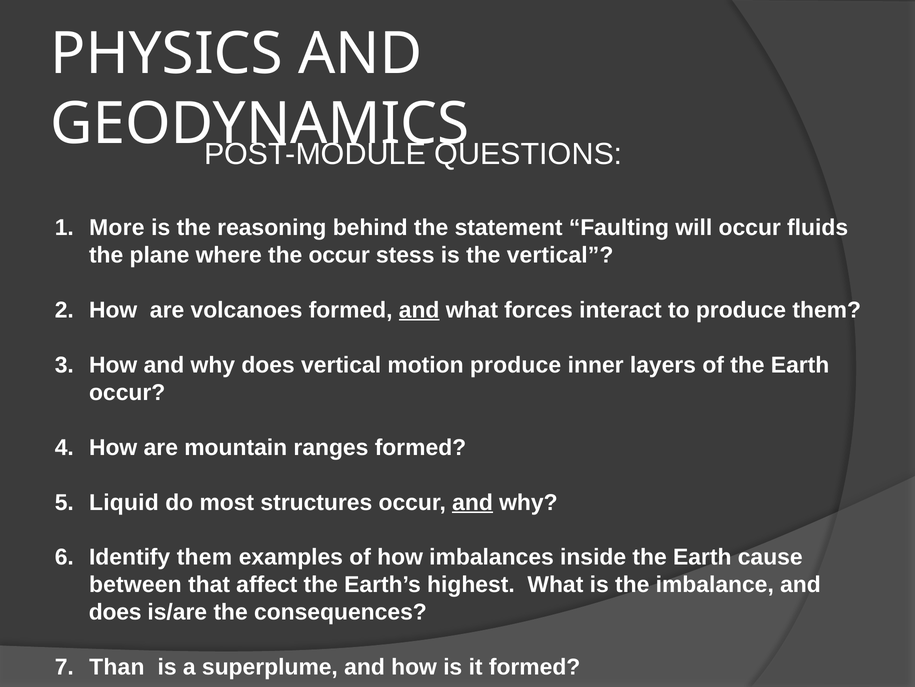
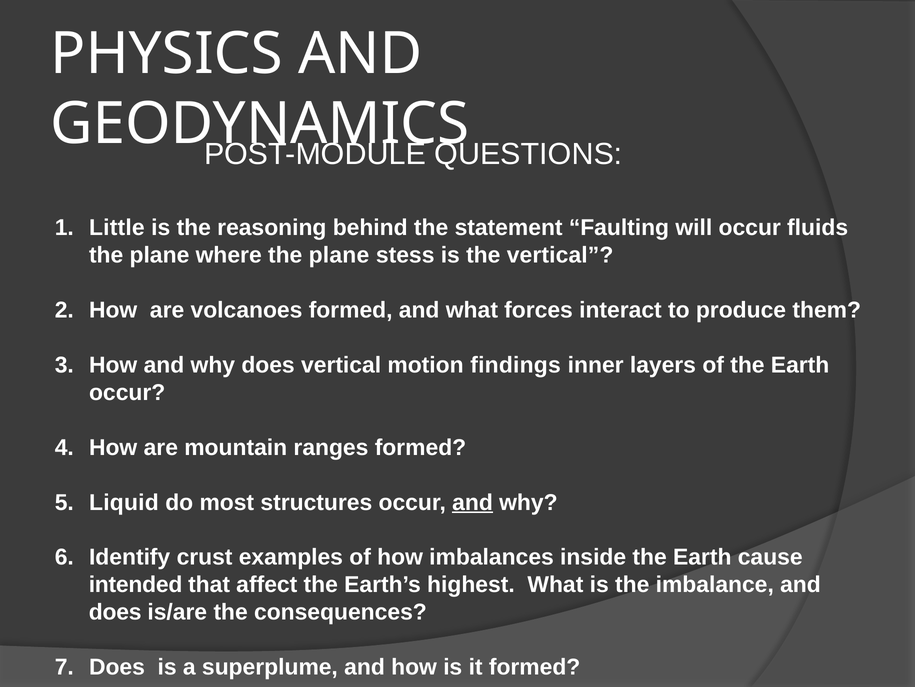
More: More -> Little
where the occur: occur -> plane
and at (419, 310) underline: present -> none
motion produce: produce -> findings
Identify them: them -> crust
between: between -> intended
Than at (117, 667): Than -> Does
